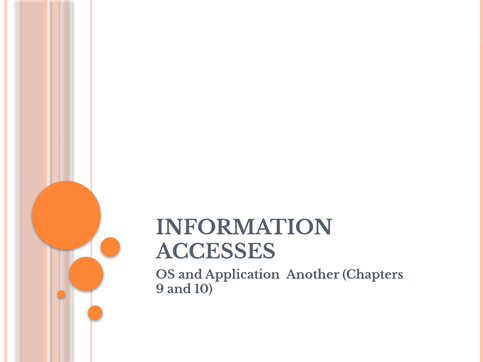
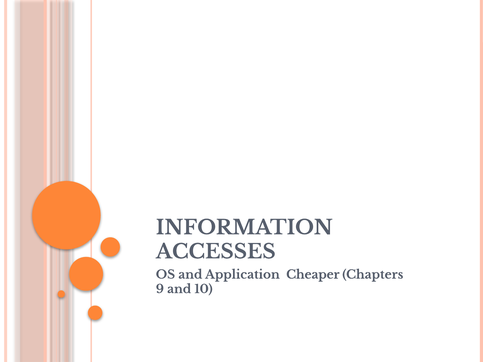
Another: Another -> Cheaper
